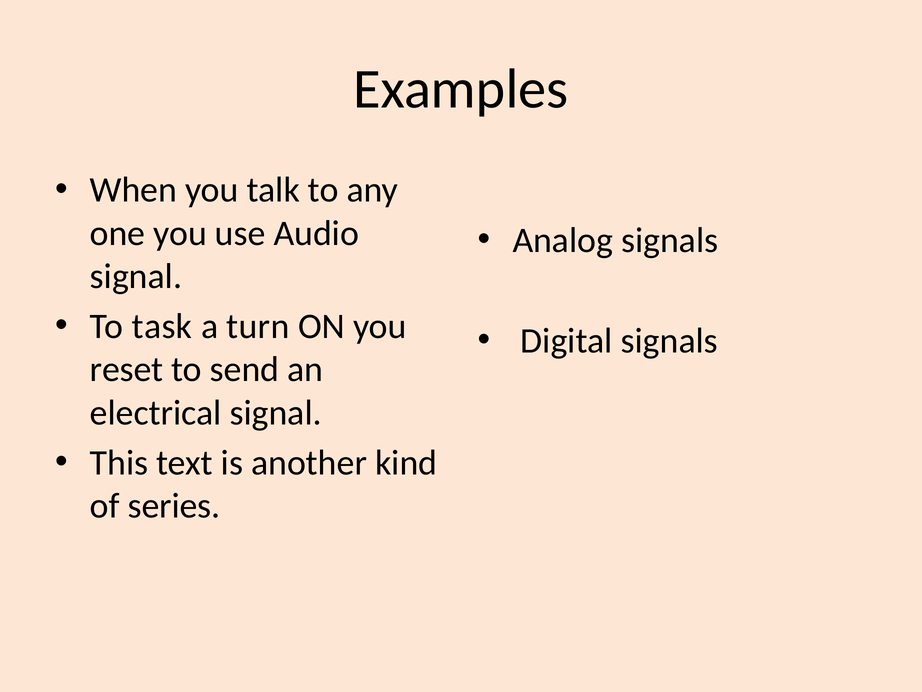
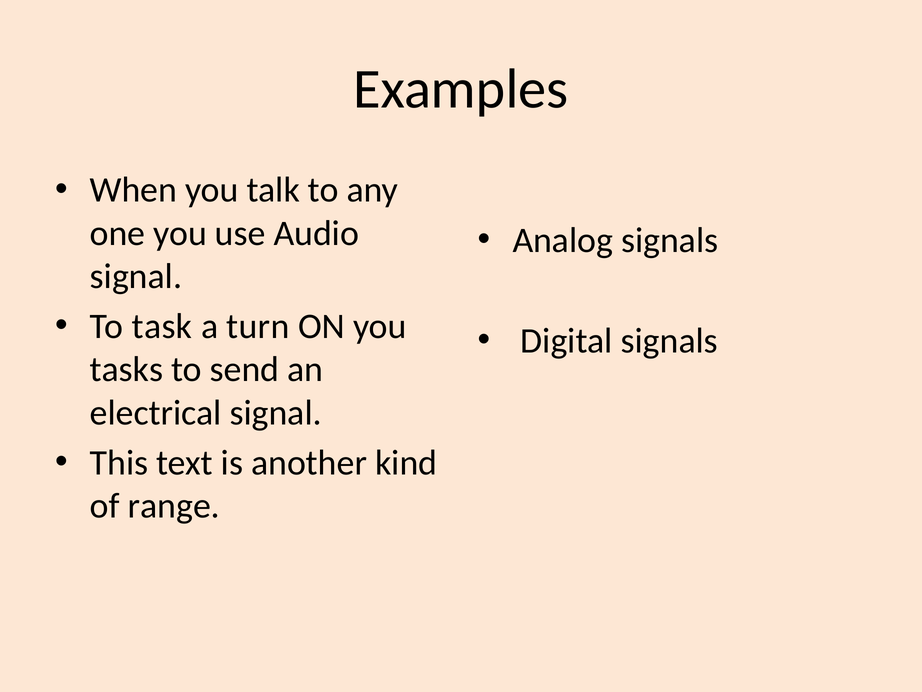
reset: reset -> tasks
series: series -> range
